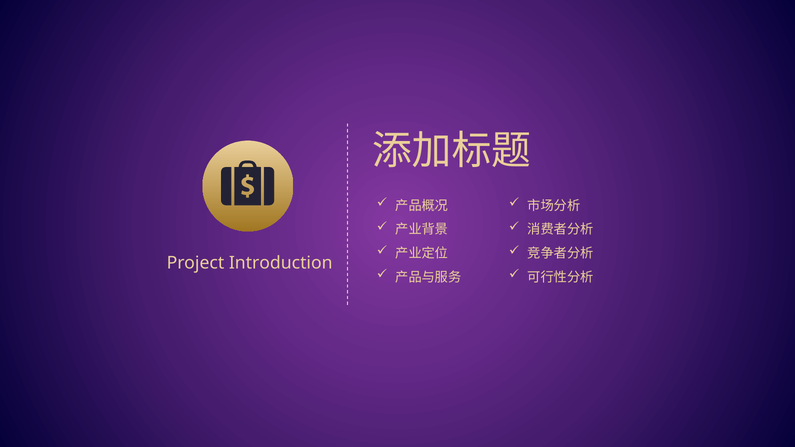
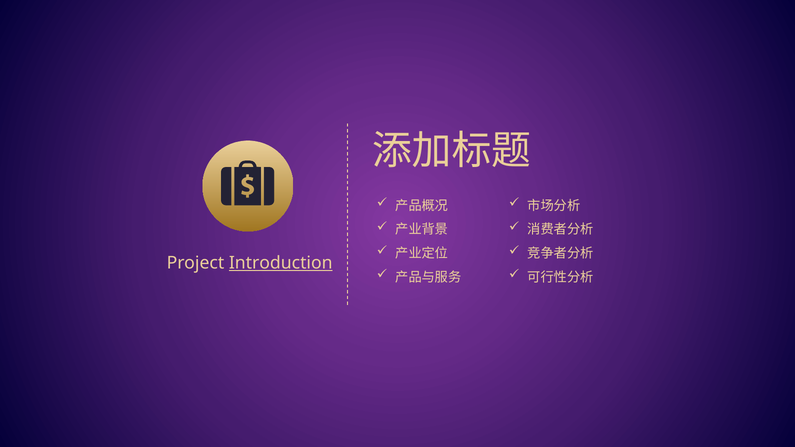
Introduction underline: none -> present
